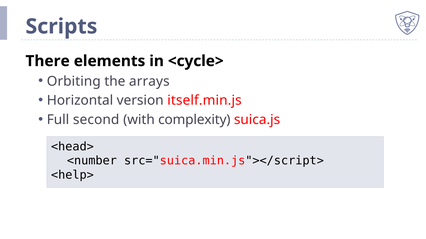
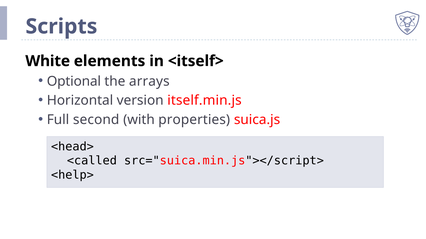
There: There -> White
<cycle>: <cycle> -> <itself>
Orbiting: Orbiting -> Optional
complexity: complexity -> properties
<number: <number -> <called
